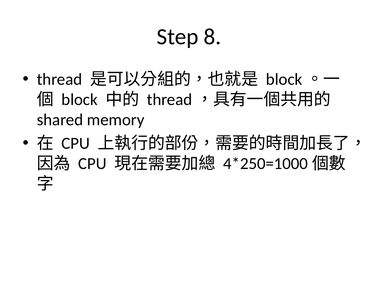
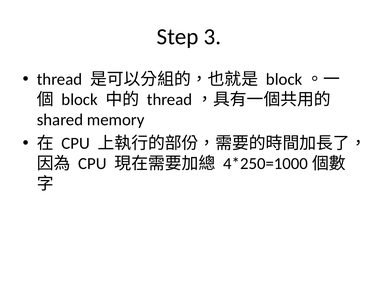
8: 8 -> 3
